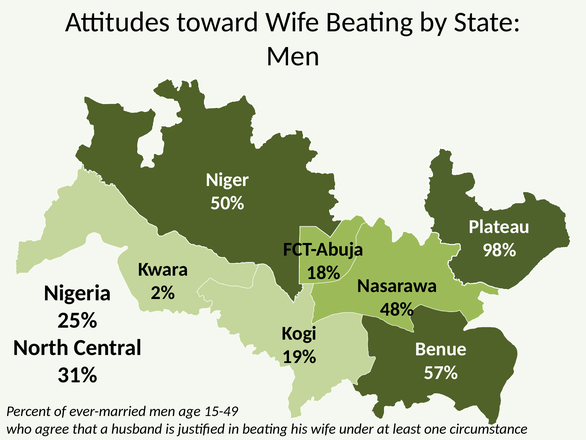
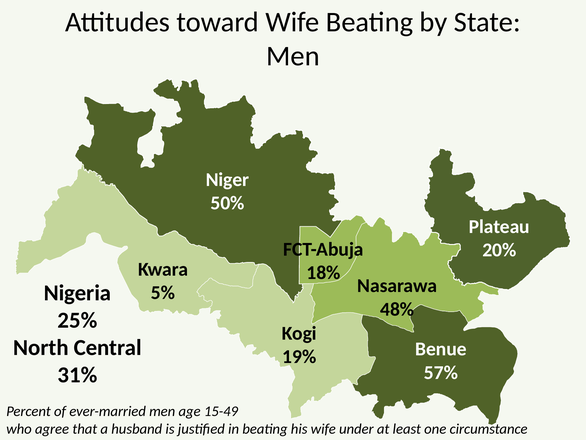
98%: 98% -> 20%
2%: 2% -> 5%
